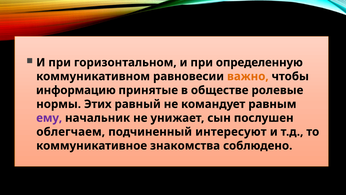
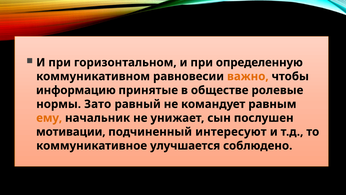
Этих: Этих -> Зато
ему colour: purple -> orange
облегчаем: облегчаем -> мотивации
знакомства: знакомства -> улучшается
